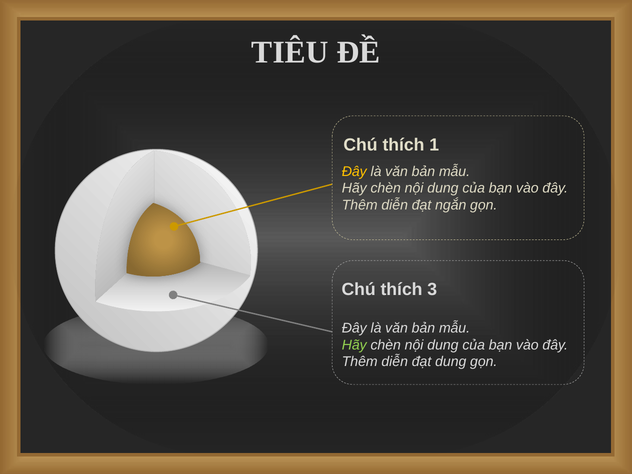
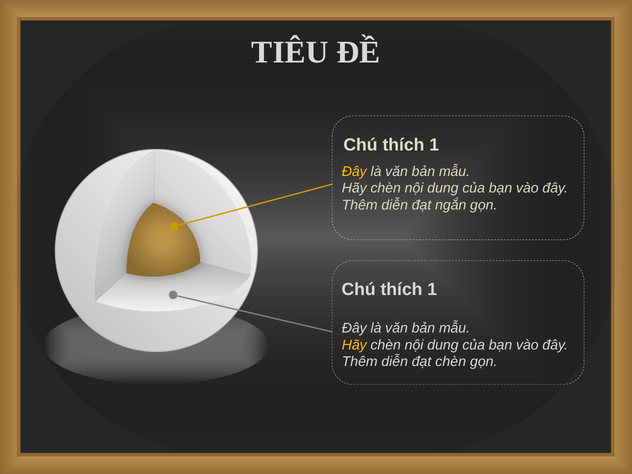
3 at (432, 290): 3 -> 1
Hãy at (354, 345) colour: light green -> yellow
đạt dung: dung -> chèn
